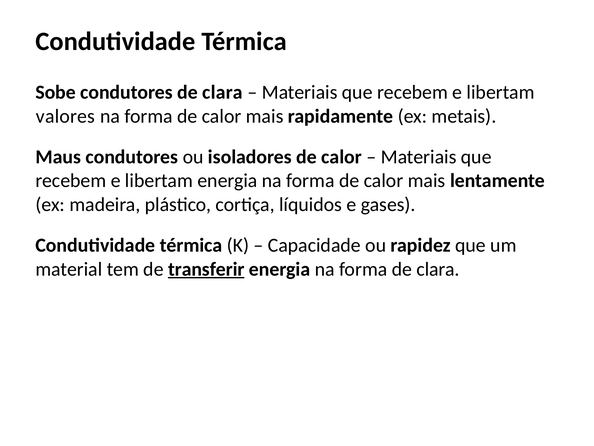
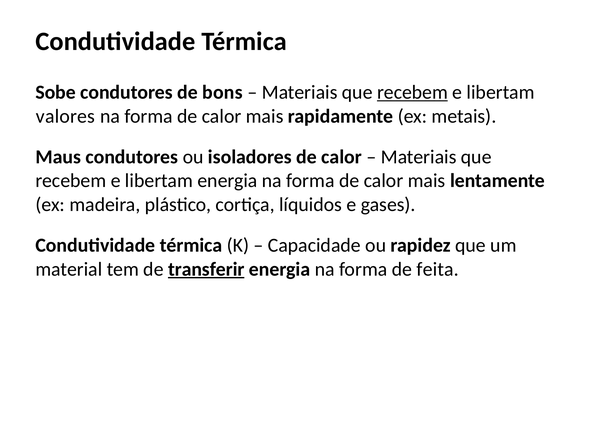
condutores de clara: clara -> bons
recebem at (412, 92) underline: none -> present
forma de clara: clara -> feita
